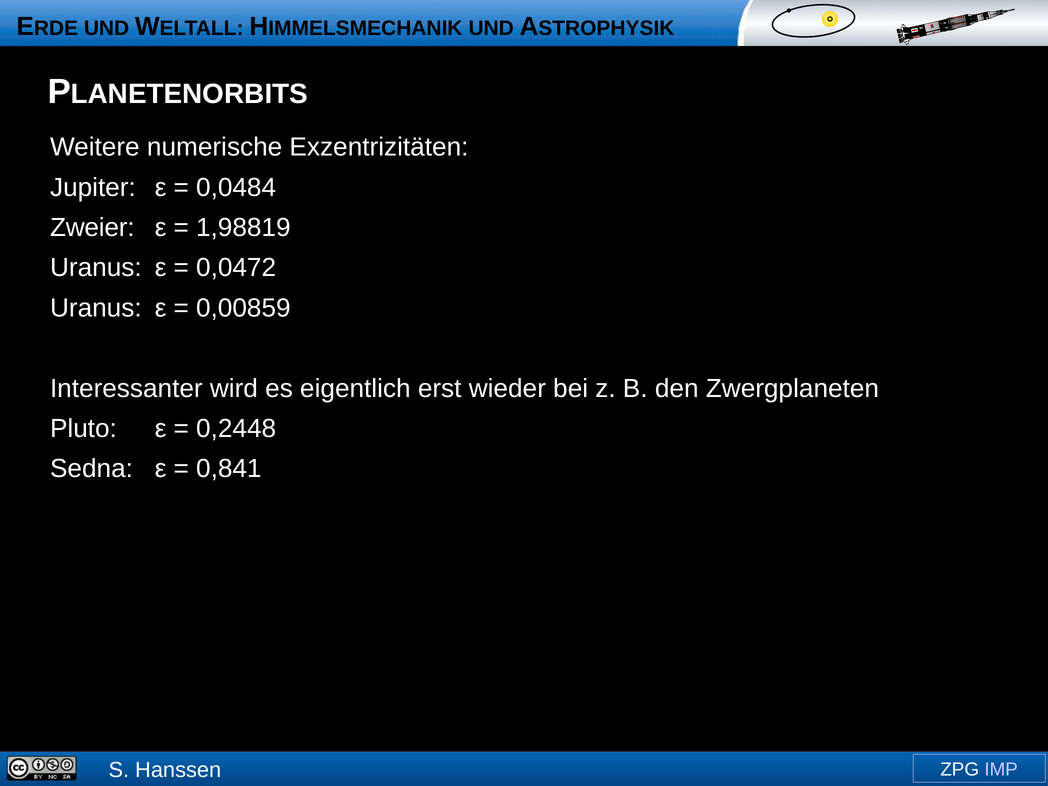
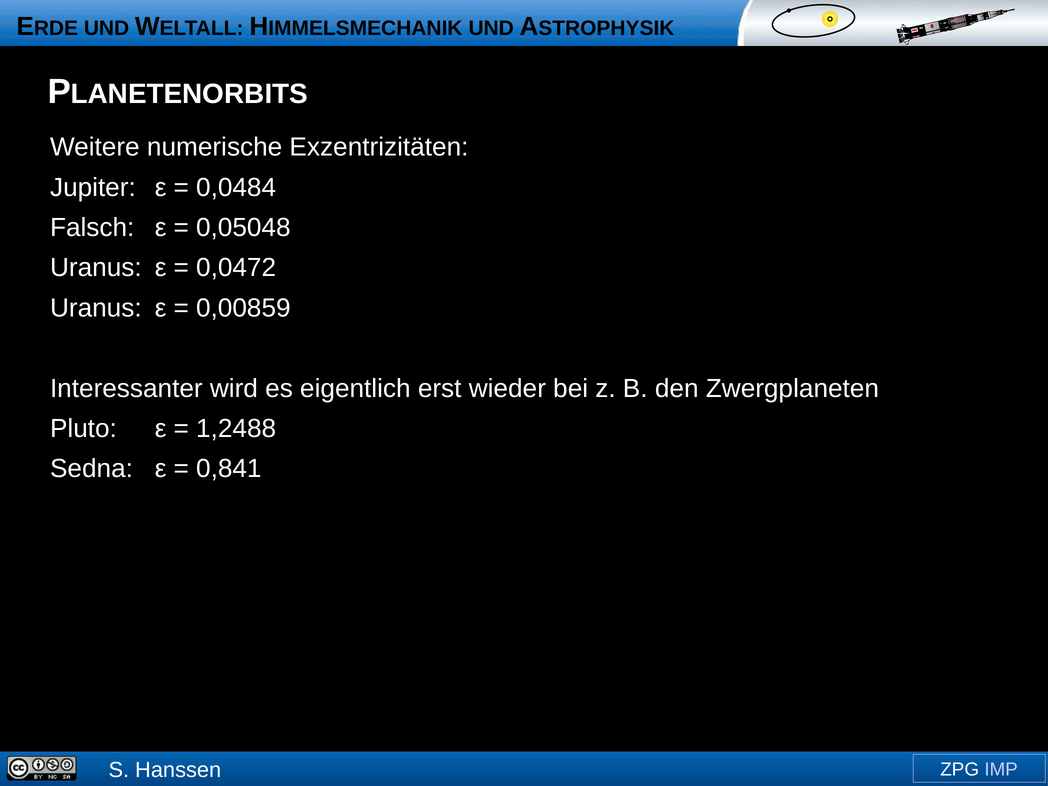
Zweier: Zweier -> Falsch
1,98819: 1,98819 -> 0,05048
0,2448: 0,2448 -> 1,2488
